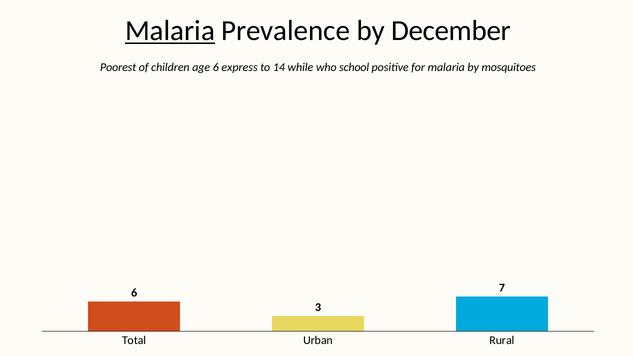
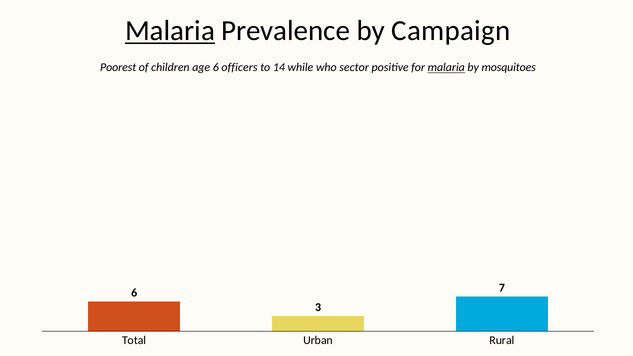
December: December -> Campaign
express: express -> officers
school: school -> sector
malaria at (446, 68) underline: none -> present
